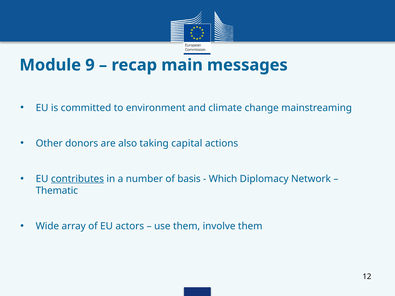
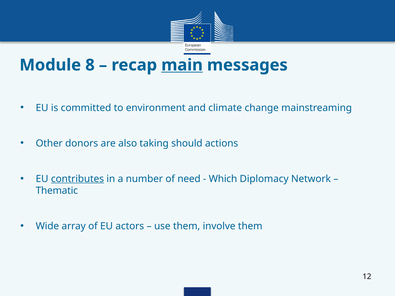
9: 9 -> 8
main underline: none -> present
capital: capital -> should
basis: basis -> need
